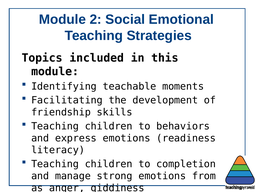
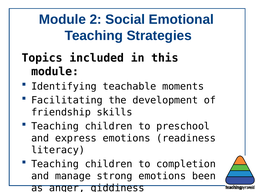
behaviors: behaviors -> preschool
from: from -> been
